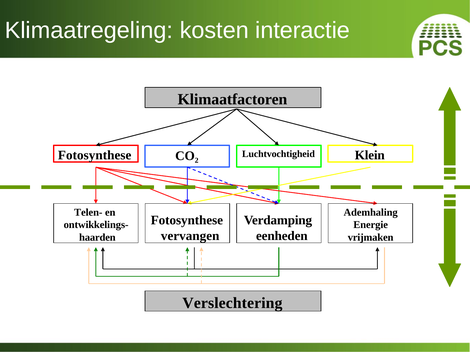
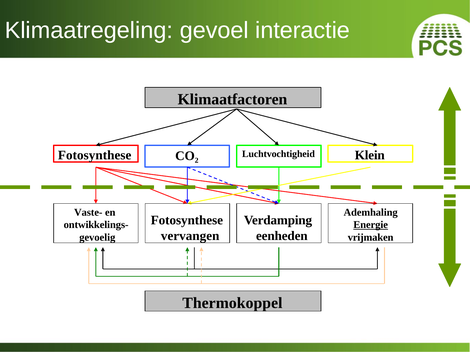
kosten: kosten -> gevoel
Telen-: Telen- -> Vaste-
Energie underline: none -> present
haarden: haarden -> gevoelig
Verslechtering: Verslechtering -> Thermokoppel
